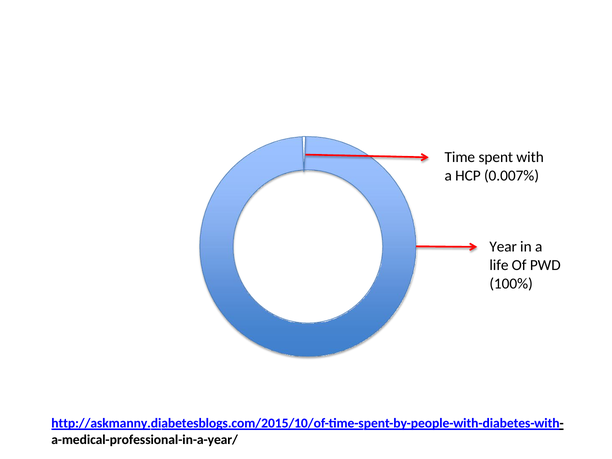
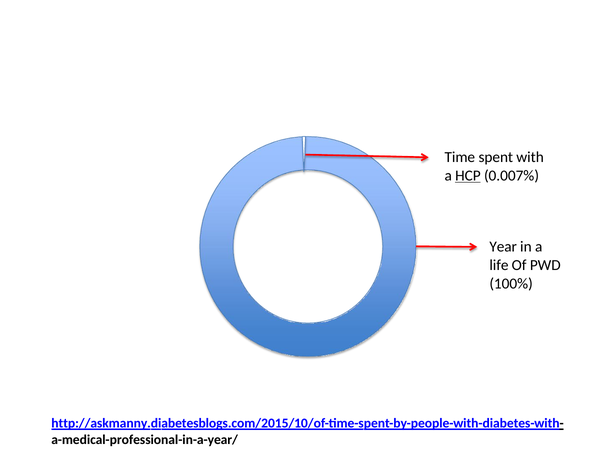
HCP underline: none -> present
